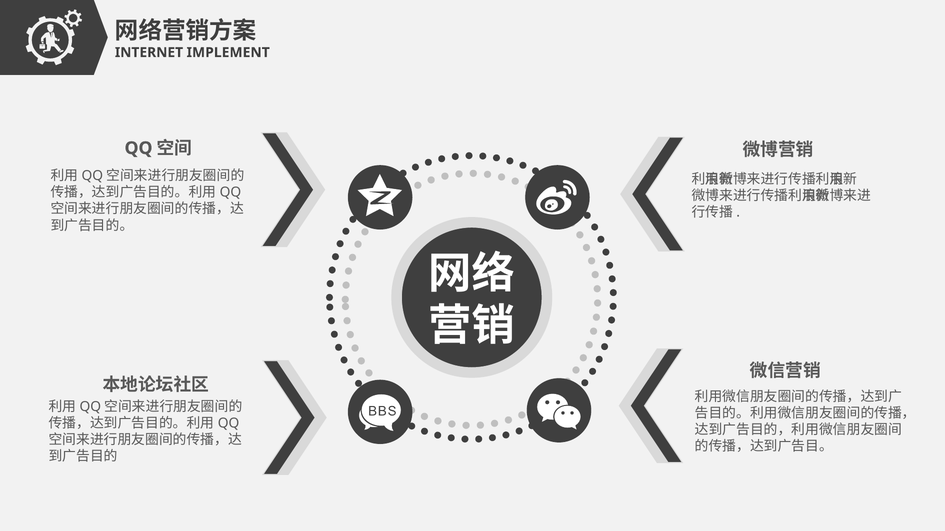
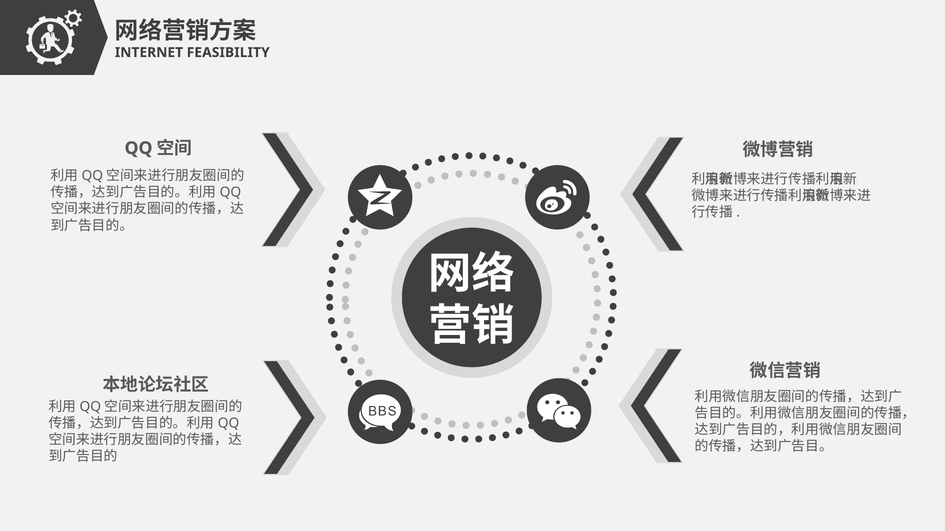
IMPLEMENT: IMPLEMENT -> FEASIBILITY
